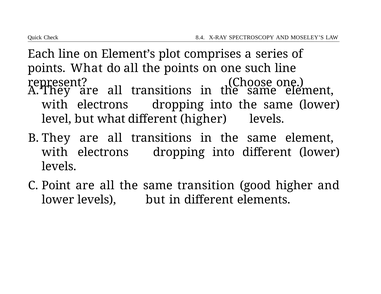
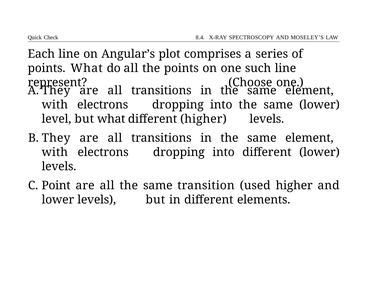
Element’s: Element’s -> Angular’s
good: good -> used
